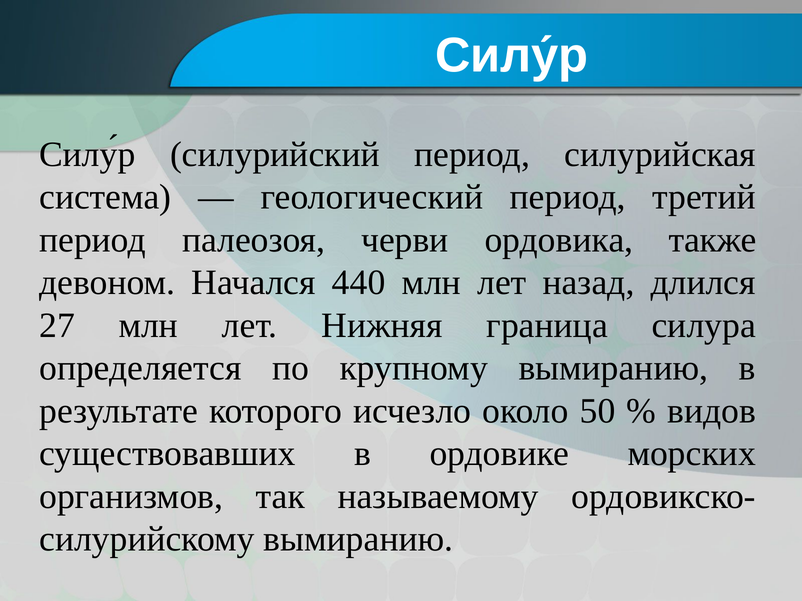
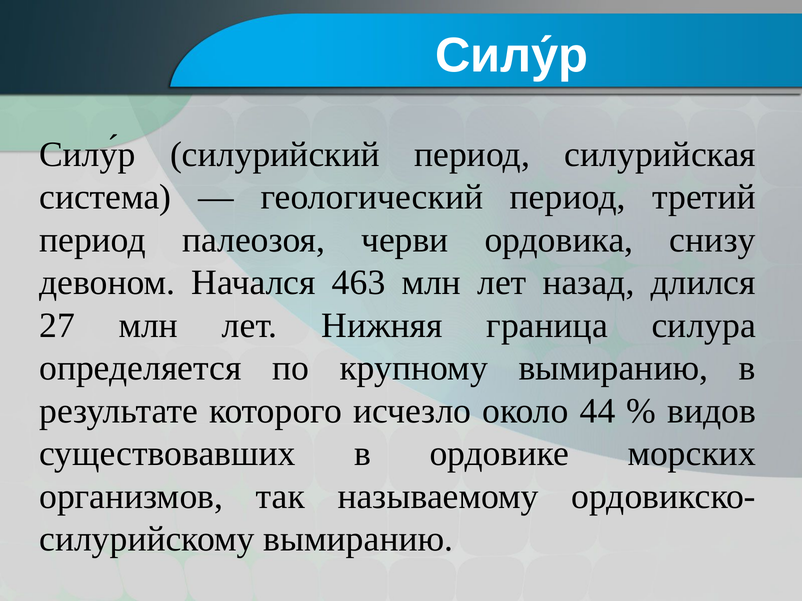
также: также -> снизу
440: 440 -> 463
50: 50 -> 44
